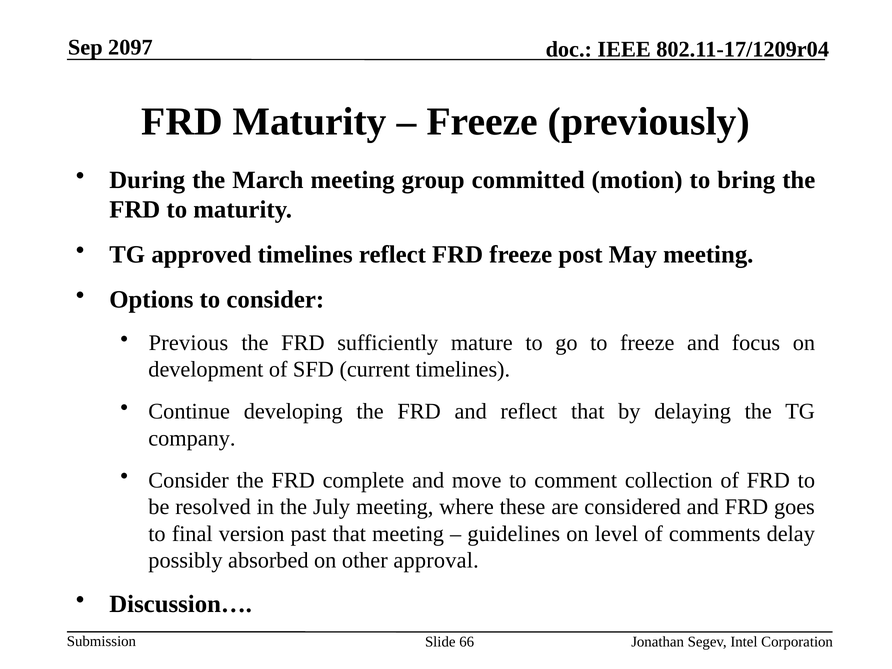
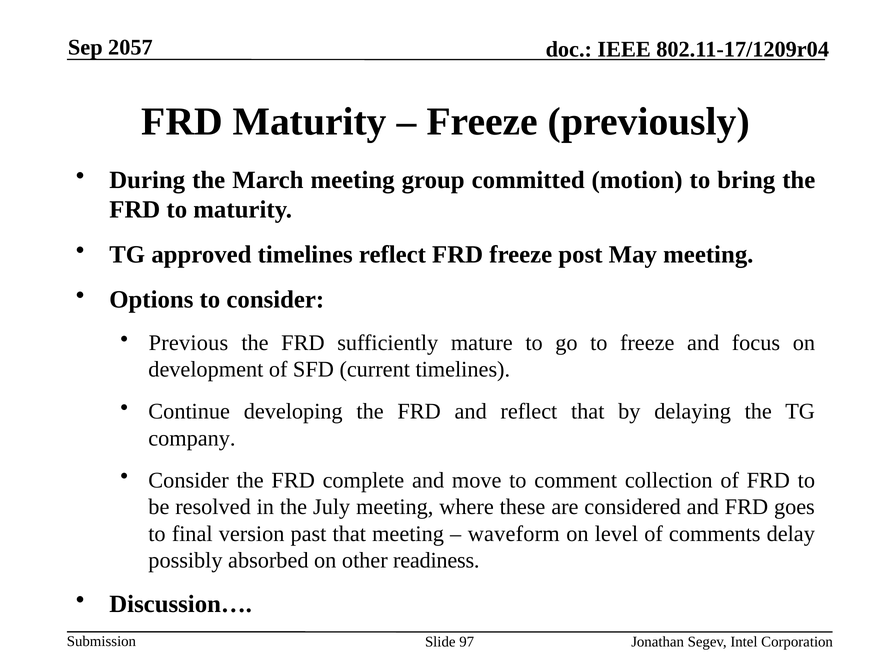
2097: 2097 -> 2057
guidelines: guidelines -> waveform
approval: approval -> readiness
66: 66 -> 97
